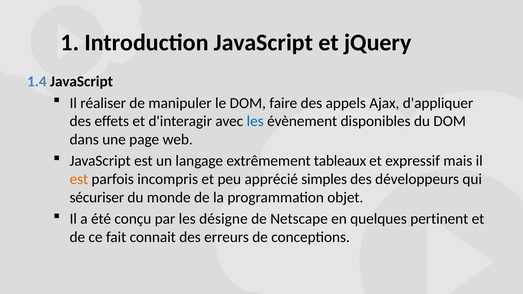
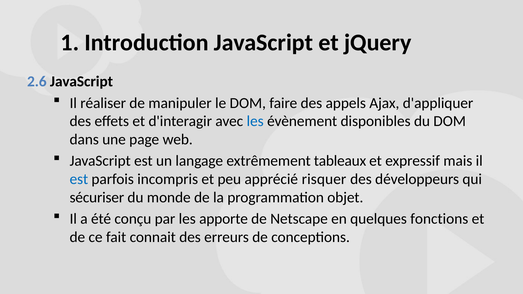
1.4: 1.4 -> 2.6
est at (79, 179) colour: orange -> blue
simples: simples -> risquer
désigne: désigne -> apporte
pertinent: pertinent -> fonctions
